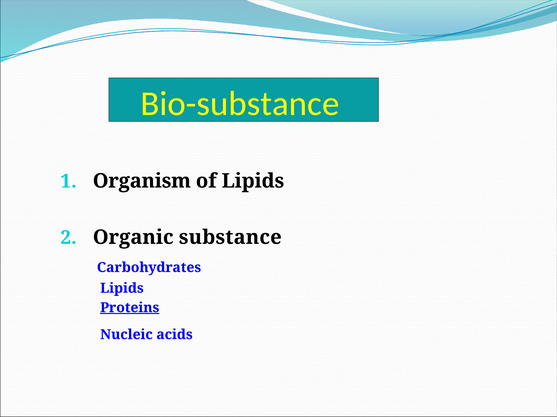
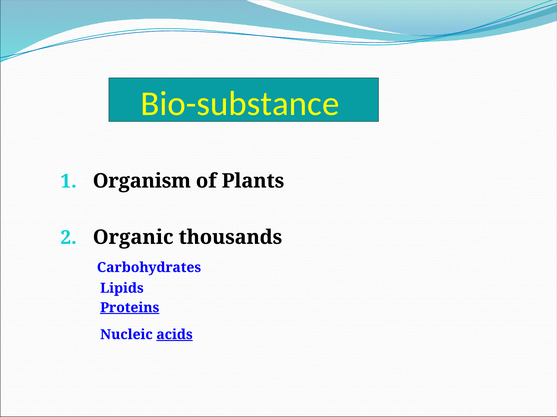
of Lipids: Lipids -> Plants
substance: substance -> thousands
acids underline: none -> present
